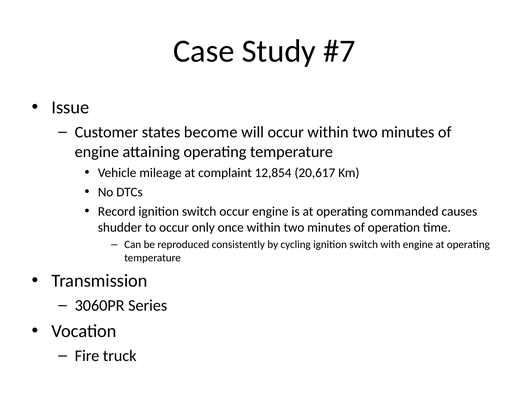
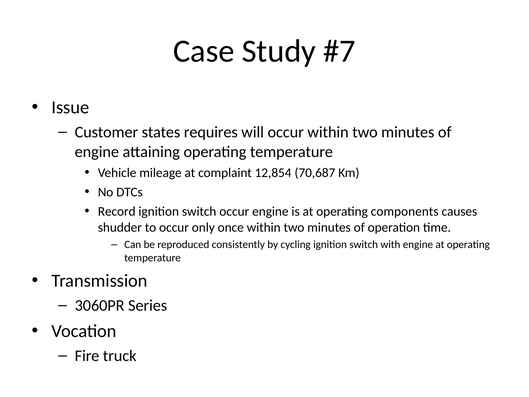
become: become -> requires
20,617: 20,617 -> 70,687
commanded: commanded -> components
